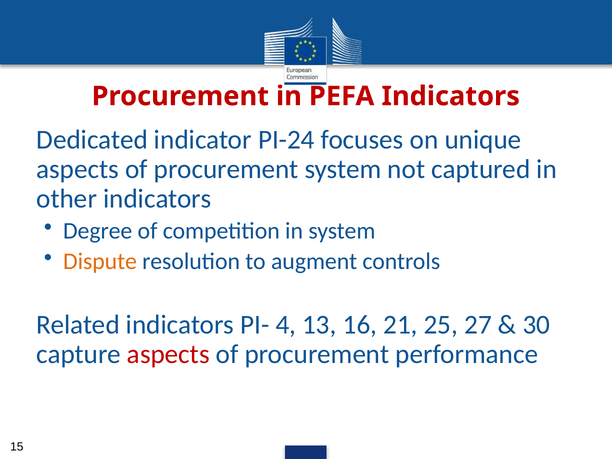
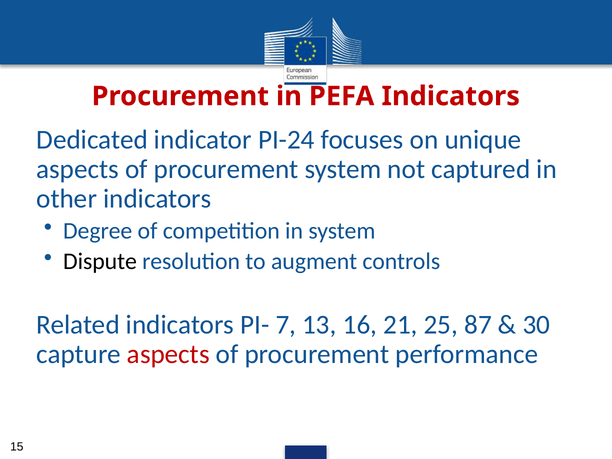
Dispute colour: orange -> black
4: 4 -> 7
27: 27 -> 87
